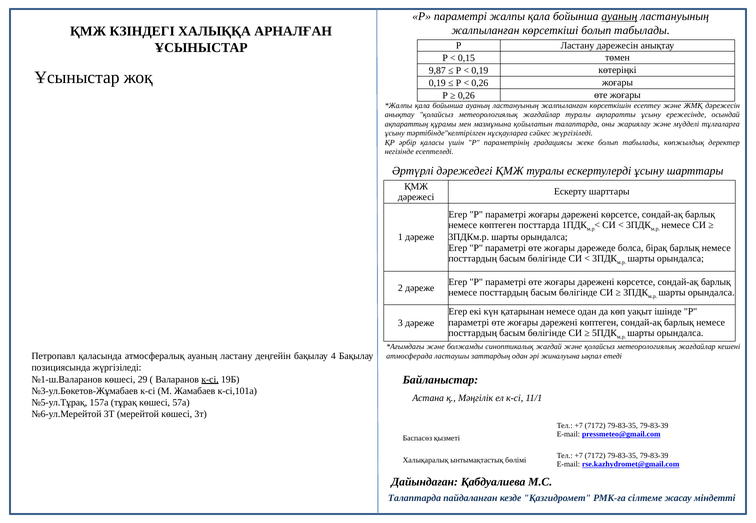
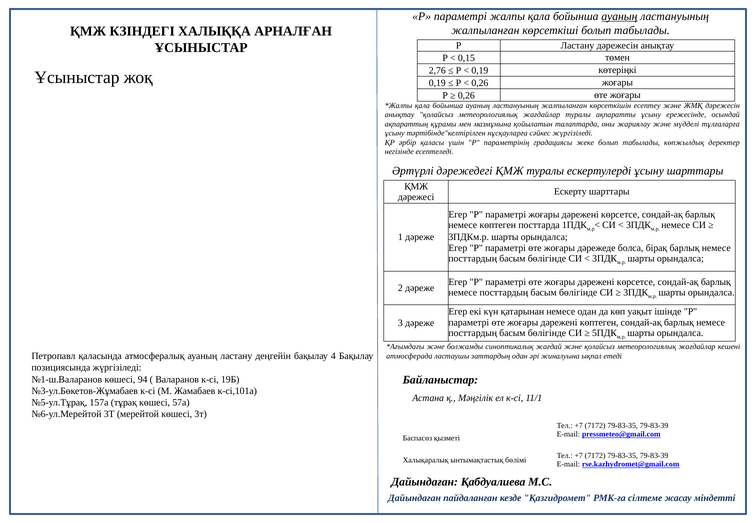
9,87: 9,87 -> 2,76
29: 29 -> 94
к-сі at (210, 380) underline: present -> none
Талаптарда at (415, 498): Талаптарда -> Дайындаған
